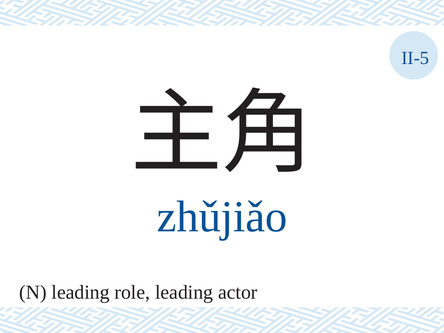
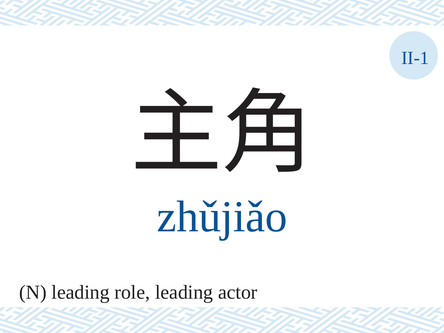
II-5: II-5 -> II-1
